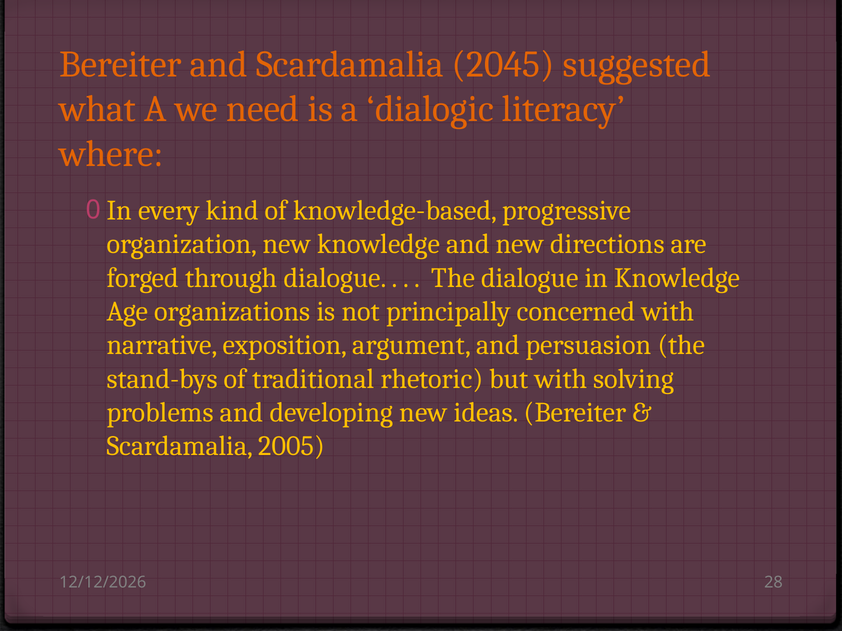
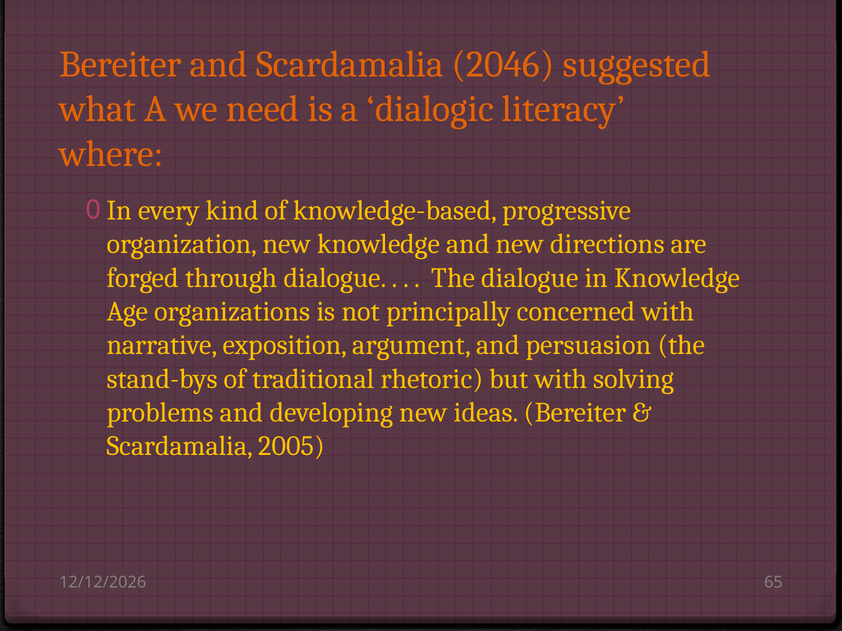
2045: 2045 -> 2046
28: 28 -> 65
